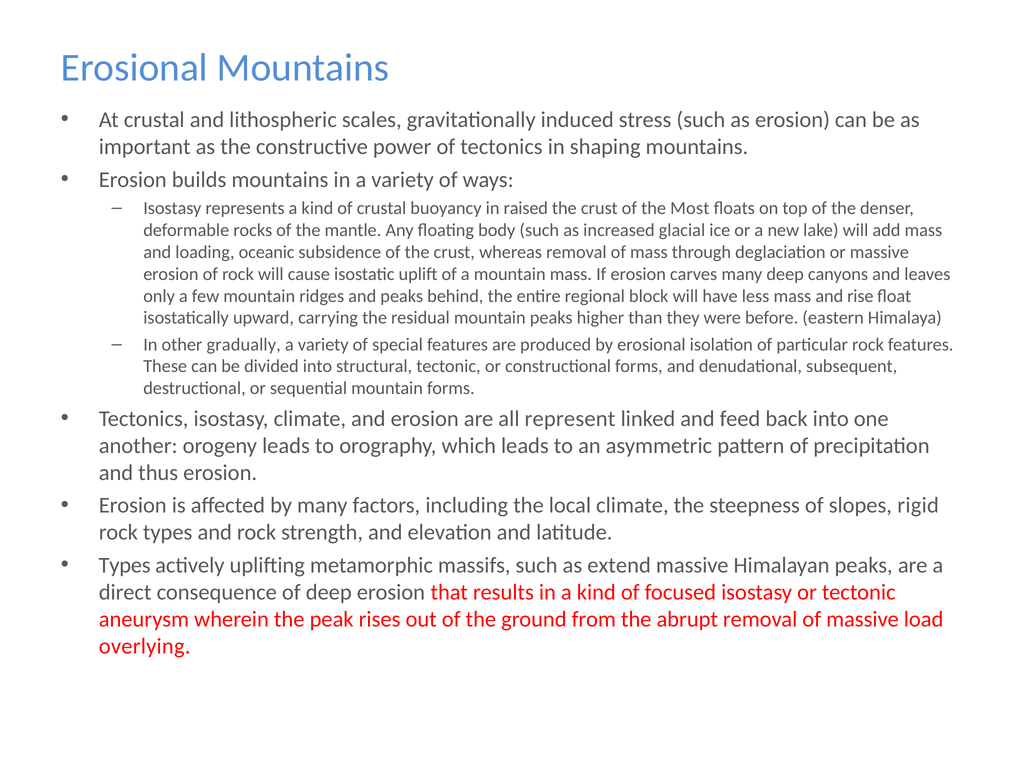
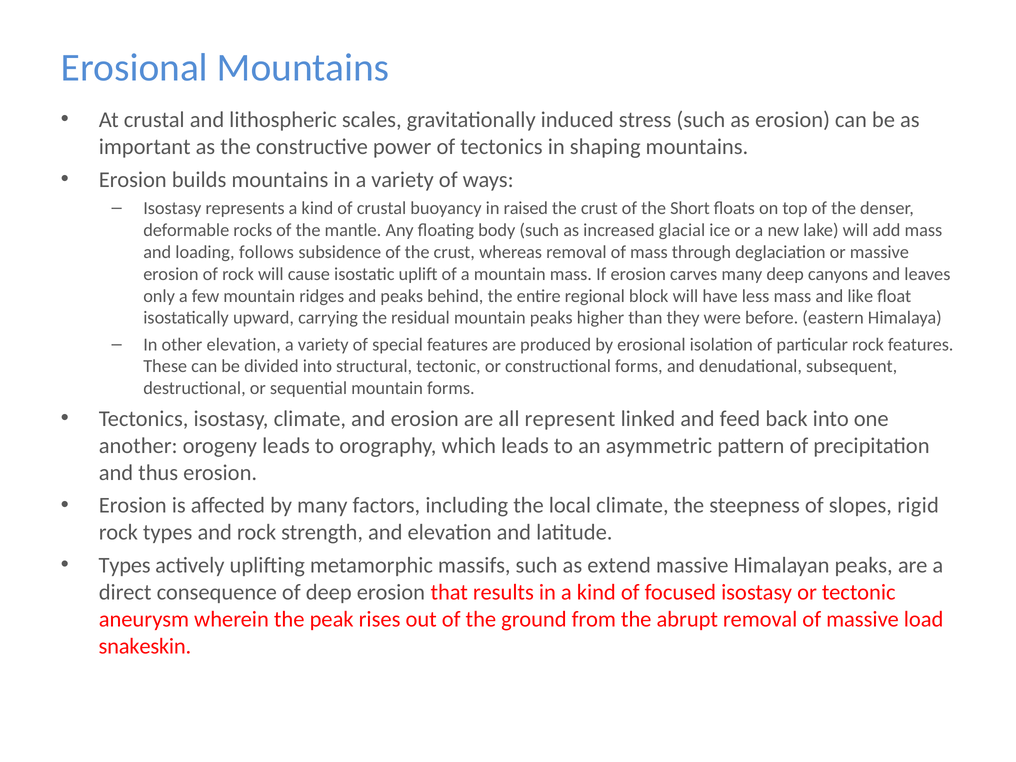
Most: Most -> Short
oceanic: oceanic -> follows
rise: rise -> like
other gradually: gradually -> elevation
overlying: overlying -> snakeskin
